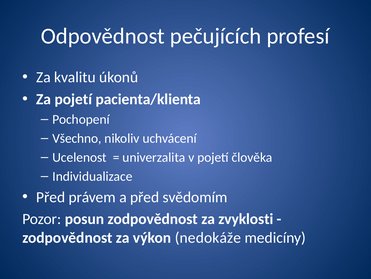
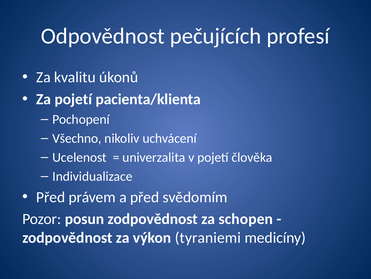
zvyklosti: zvyklosti -> schopen
nedokáže: nedokáže -> tyraniemi
